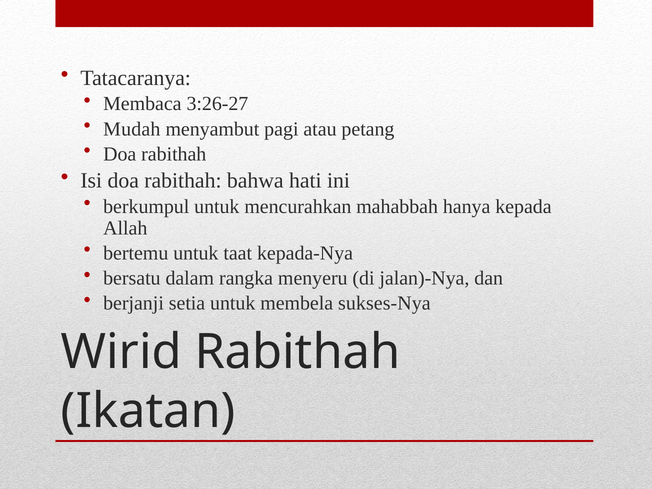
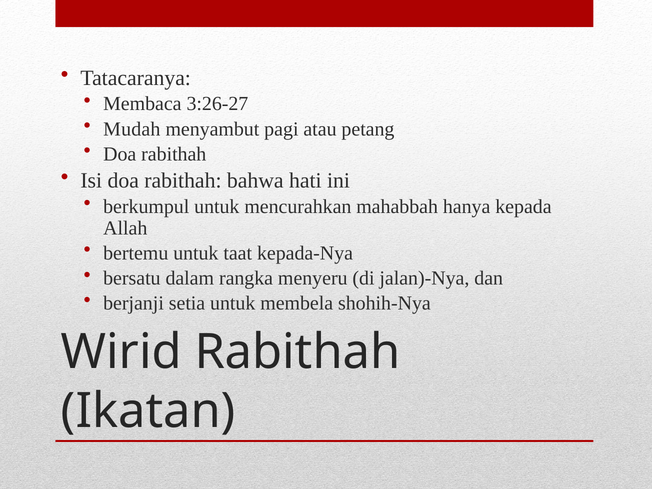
sukses-Nya: sukses-Nya -> shohih-Nya
